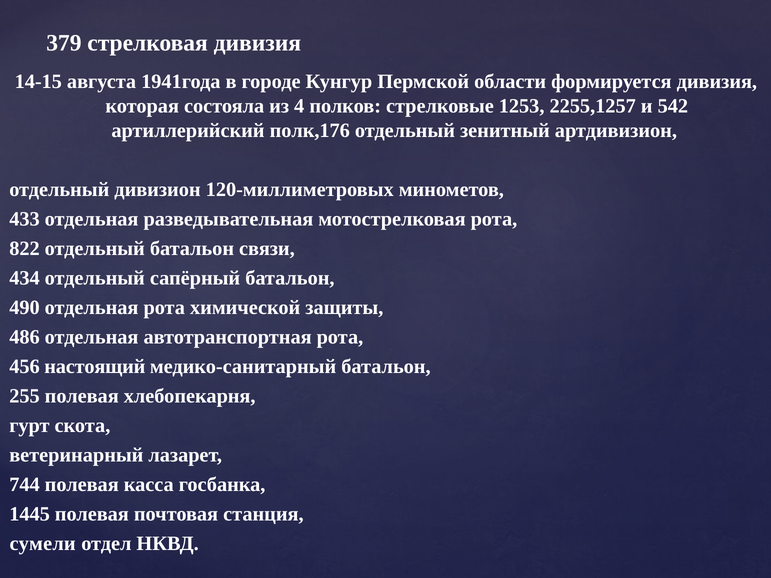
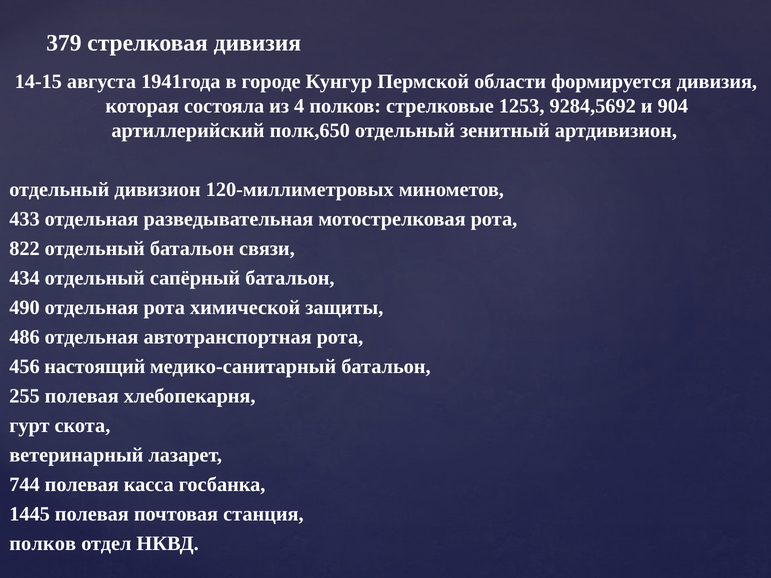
2255,1257: 2255,1257 -> 9284,5692
542: 542 -> 904
полк,176: полк,176 -> полк,650
сумели at (43, 544): сумели -> полков
